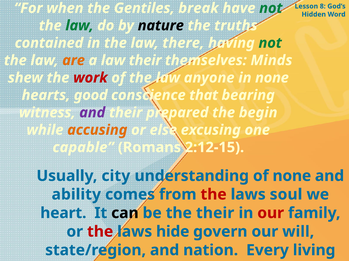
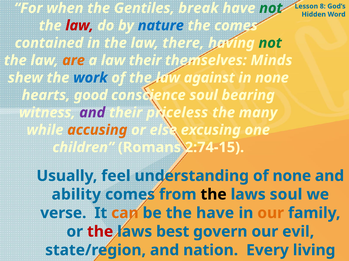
law at (79, 26) colour: green -> red
nature colour: black -> blue
the truths: truths -> comes
work colour: red -> blue
anyone: anyone -> against
conscience that: that -> soul
prepared: prepared -> priceless
begin: begin -> many
capable: capable -> children
2:12-15: 2:12-15 -> 2:74-15
city: city -> feel
the at (214, 195) colour: red -> black
heart: heart -> verse
can colour: black -> orange
the their: their -> have
our at (271, 214) colour: red -> orange
hide: hide -> best
will: will -> evil
